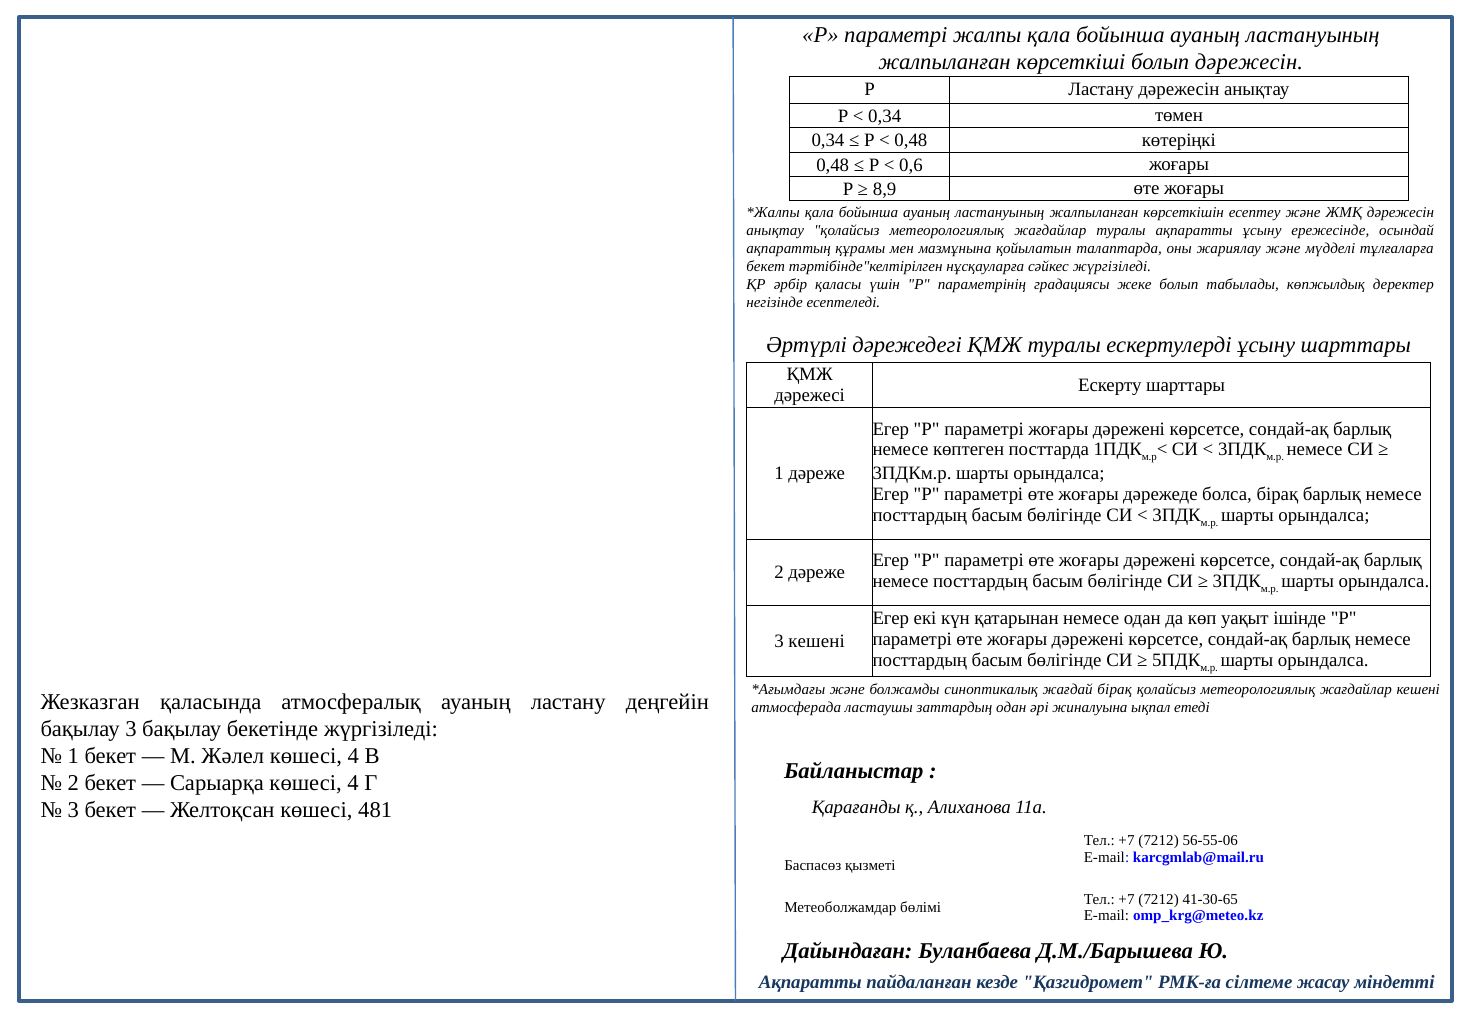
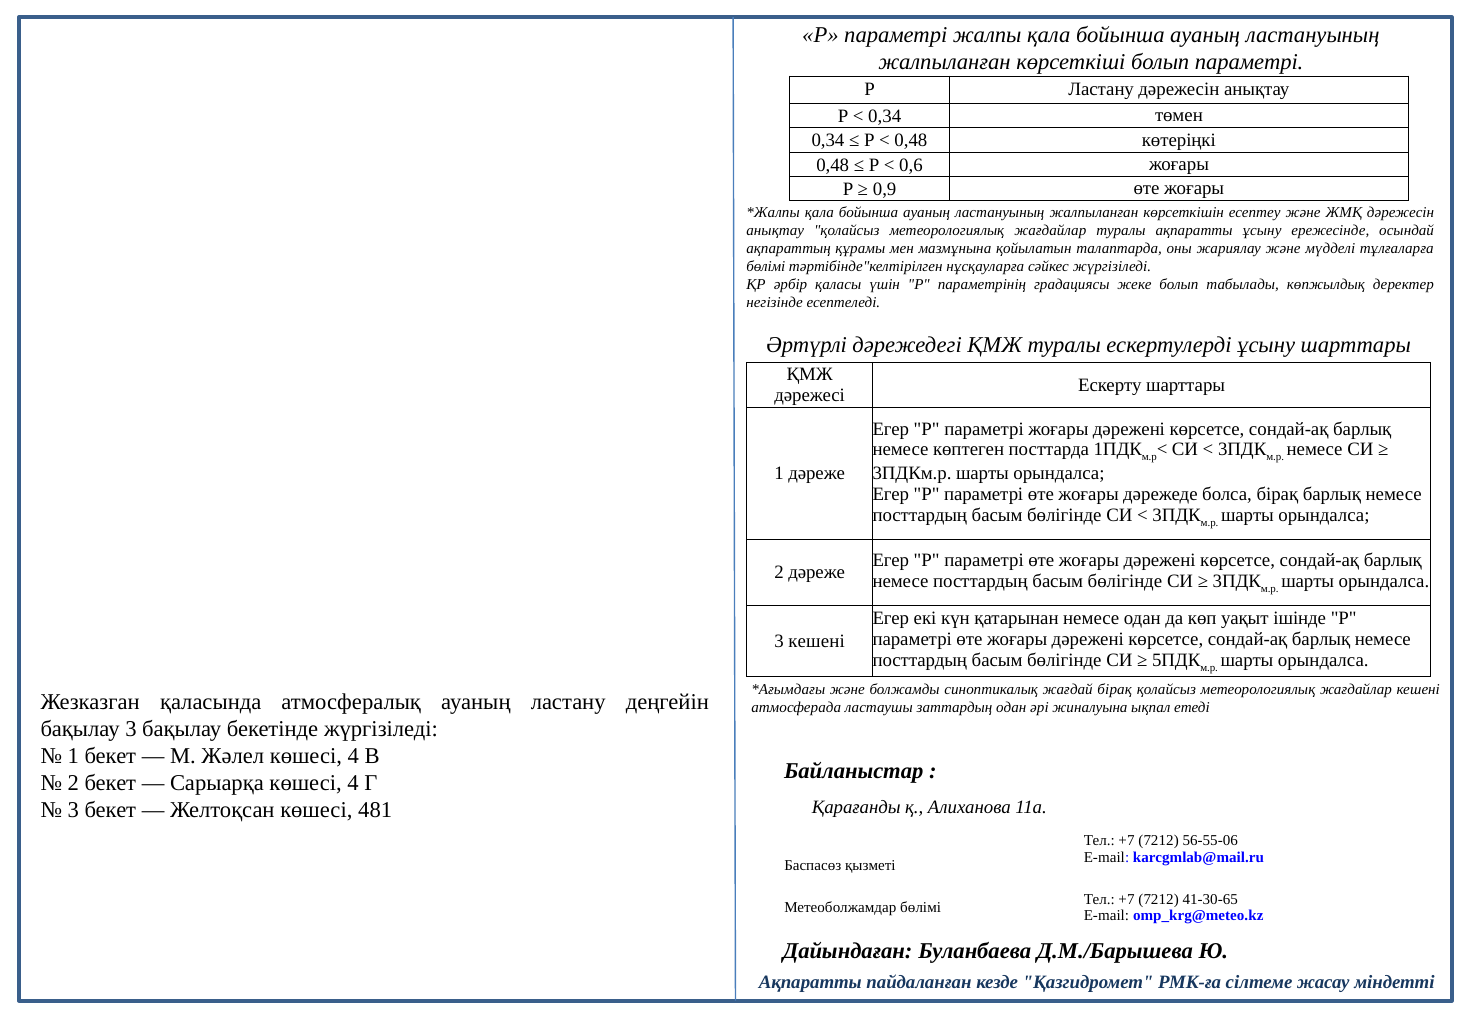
болып дәрежесін: дәрежесін -> параметрі
8,9: 8,9 -> 0,9
бекет at (766, 266): бекет -> бөлімі
